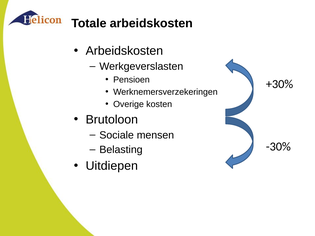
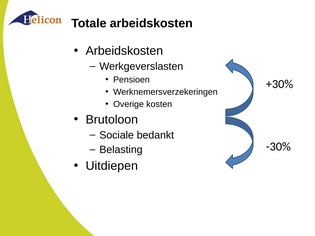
mensen: mensen -> bedankt
